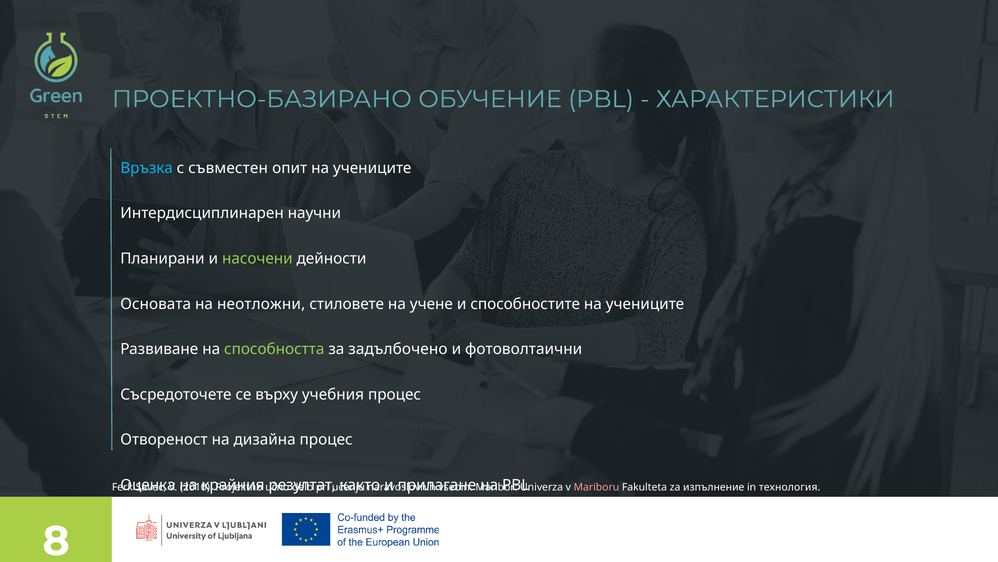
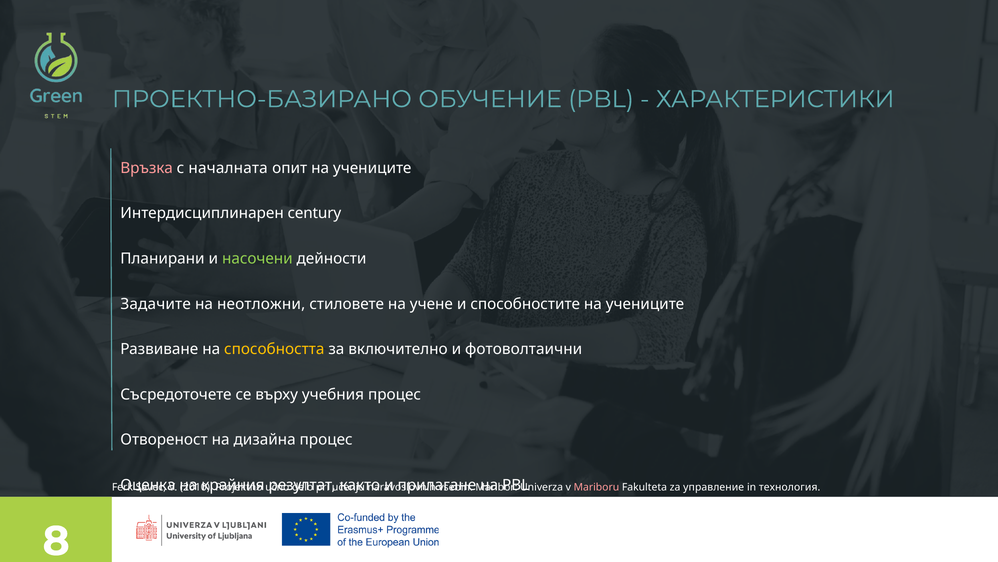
Връзка colour: light blue -> pink
съвместен: съвместен -> началната
научни: научни -> century
Основата: Основата -> Задачите
способността colour: light green -> yellow
задълбочено: задълбочено -> включително
изпълнение: изпълнение -> управление
